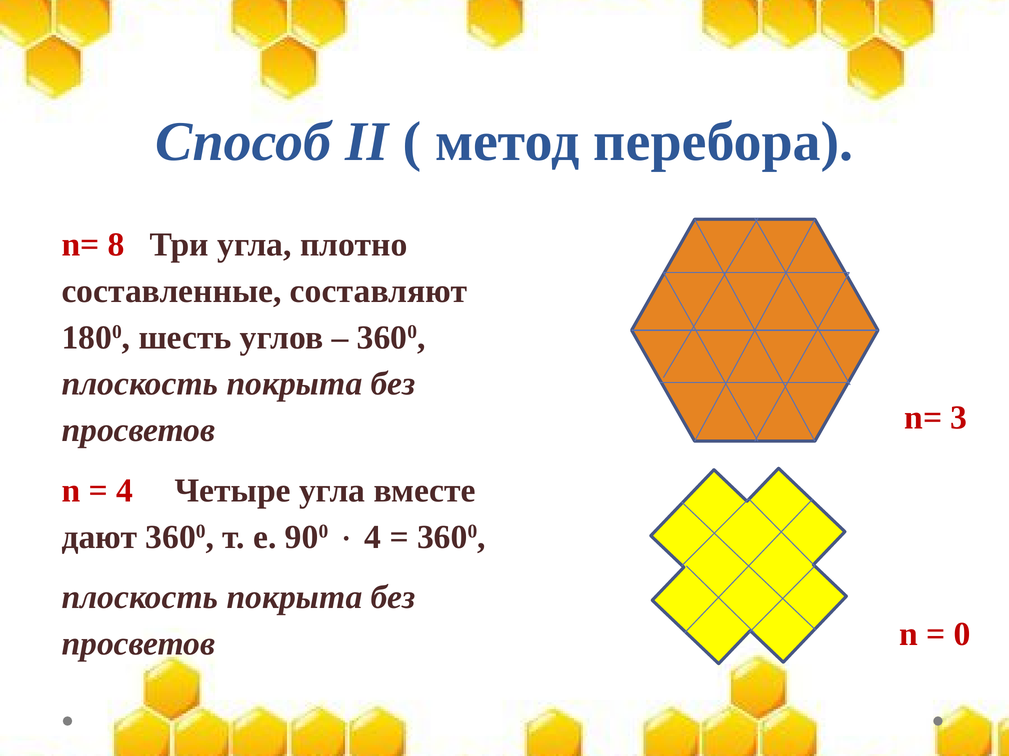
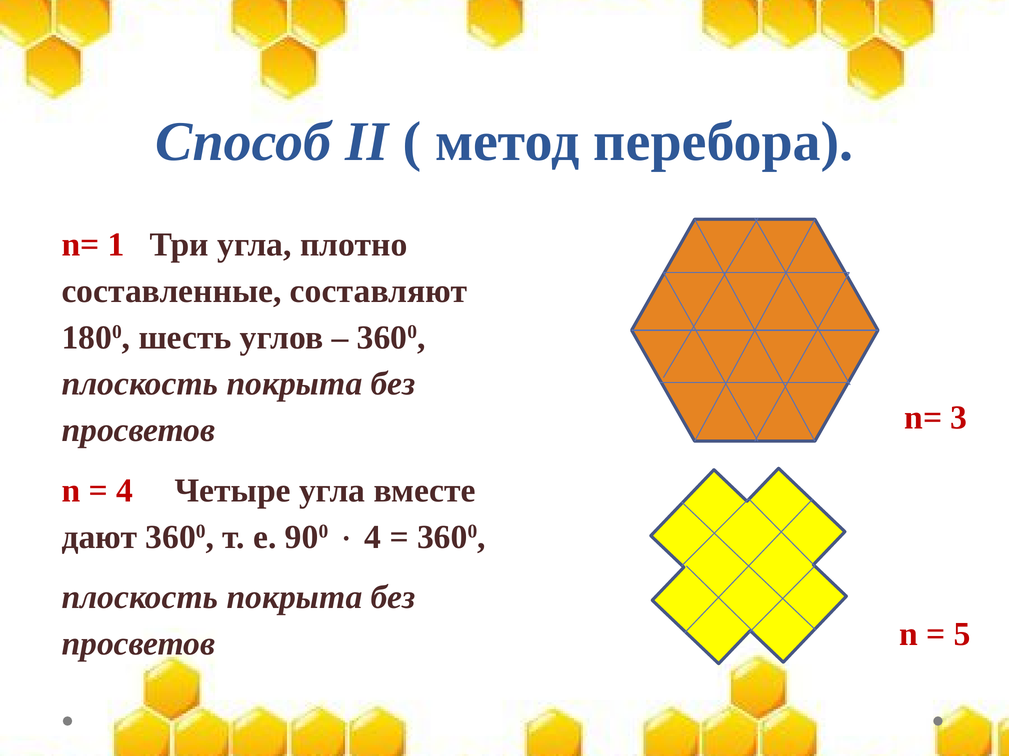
8: 8 -> 1
0: 0 -> 5
